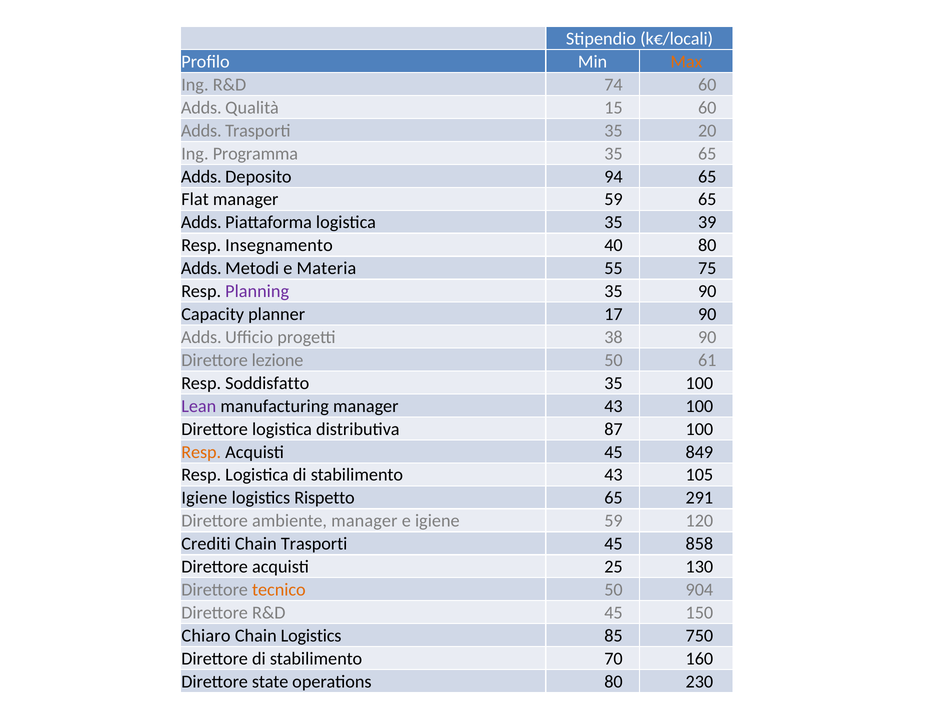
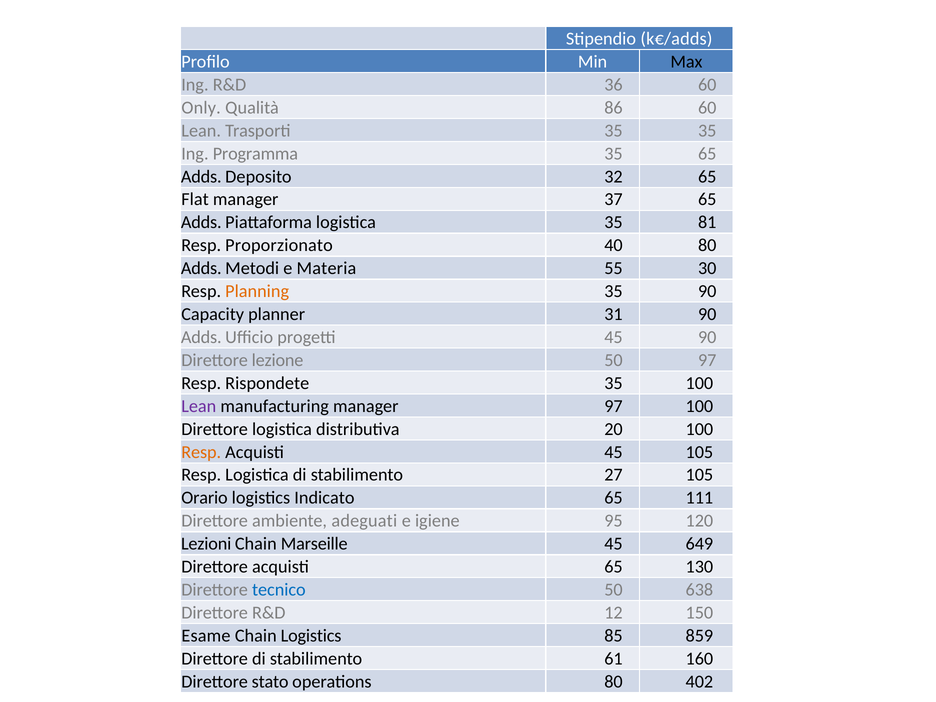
k€/locali: k€/locali -> k€/adds
Max colour: orange -> black
74: 74 -> 36
Adds at (201, 108): Adds -> Only
15: 15 -> 86
Adds at (201, 131): Adds -> Lean
35 20: 20 -> 35
94: 94 -> 32
manager 59: 59 -> 37
39: 39 -> 81
Insegnamento: Insegnamento -> Proporzionato
75: 75 -> 30
Planning colour: purple -> orange
17: 17 -> 31
progetti 38: 38 -> 45
50 61: 61 -> 97
Soddisfatto: Soddisfatto -> Rispondete
manager 43: 43 -> 97
87: 87 -> 20
45 849: 849 -> 105
stabilimento 43: 43 -> 27
Igiene at (204, 498): Igiene -> Orario
Rispetto: Rispetto -> Indicato
291: 291 -> 111
ambiente manager: manager -> adeguati
igiene 59: 59 -> 95
Crediti: Crediti -> Lezioni
Chain Trasporti: Trasporti -> Marseille
858: 858 -> 649
acquisti 25: 25 -> 65
tecnico colour: orange -> blue
904: 904 -> 638
R&D 45: 45 -> 12
Chiaro: Chiaro -> Esame
750: 750 -> 859
70: 70 -> 61
state: state -> stato
230: 230 -> 402
